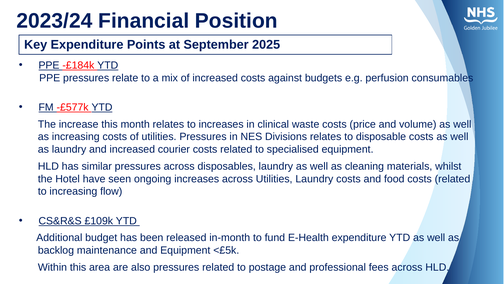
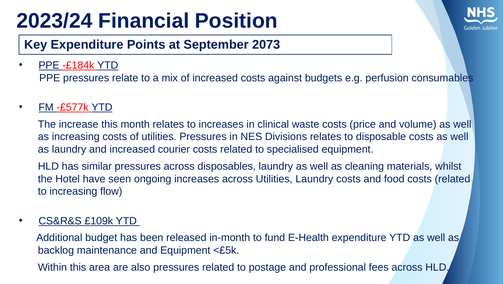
2025: 2025 -> 2073
